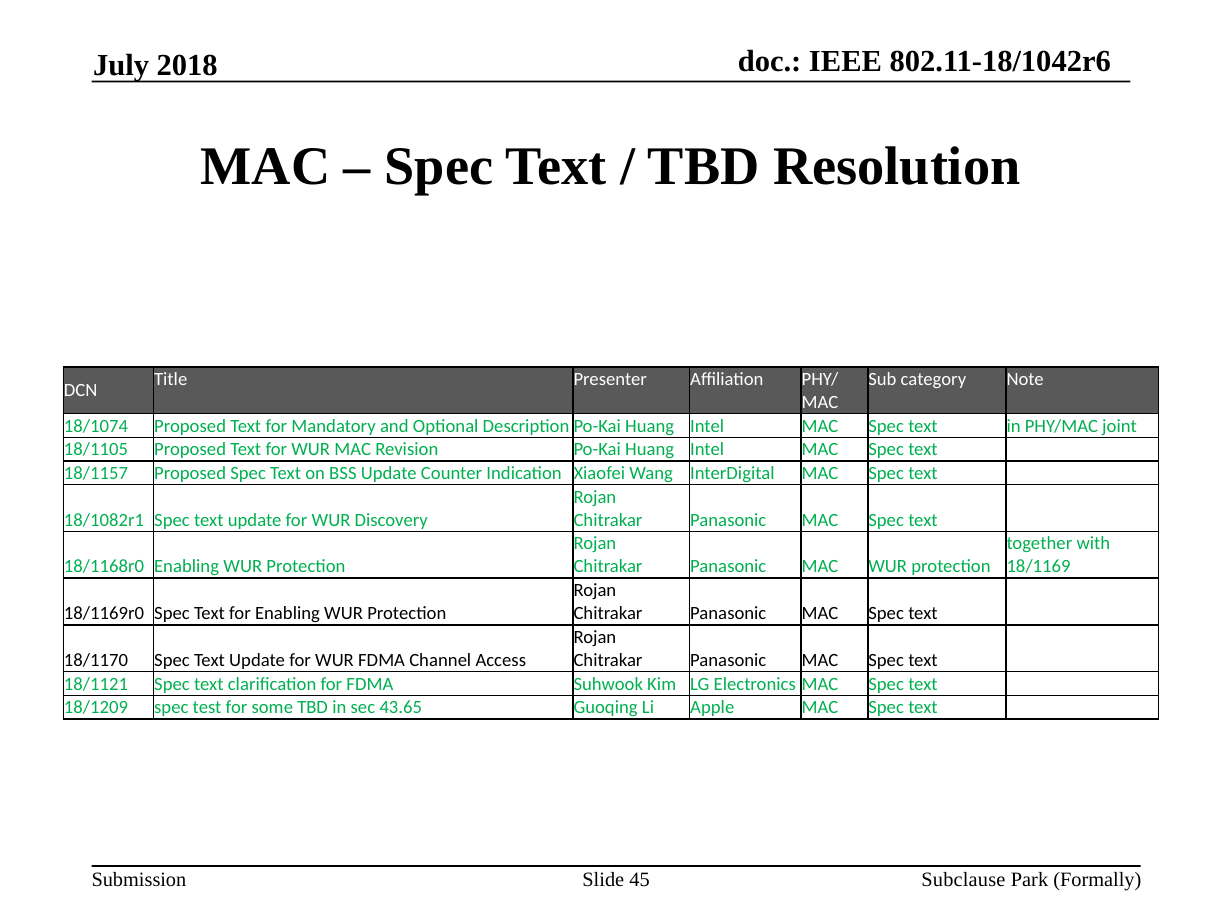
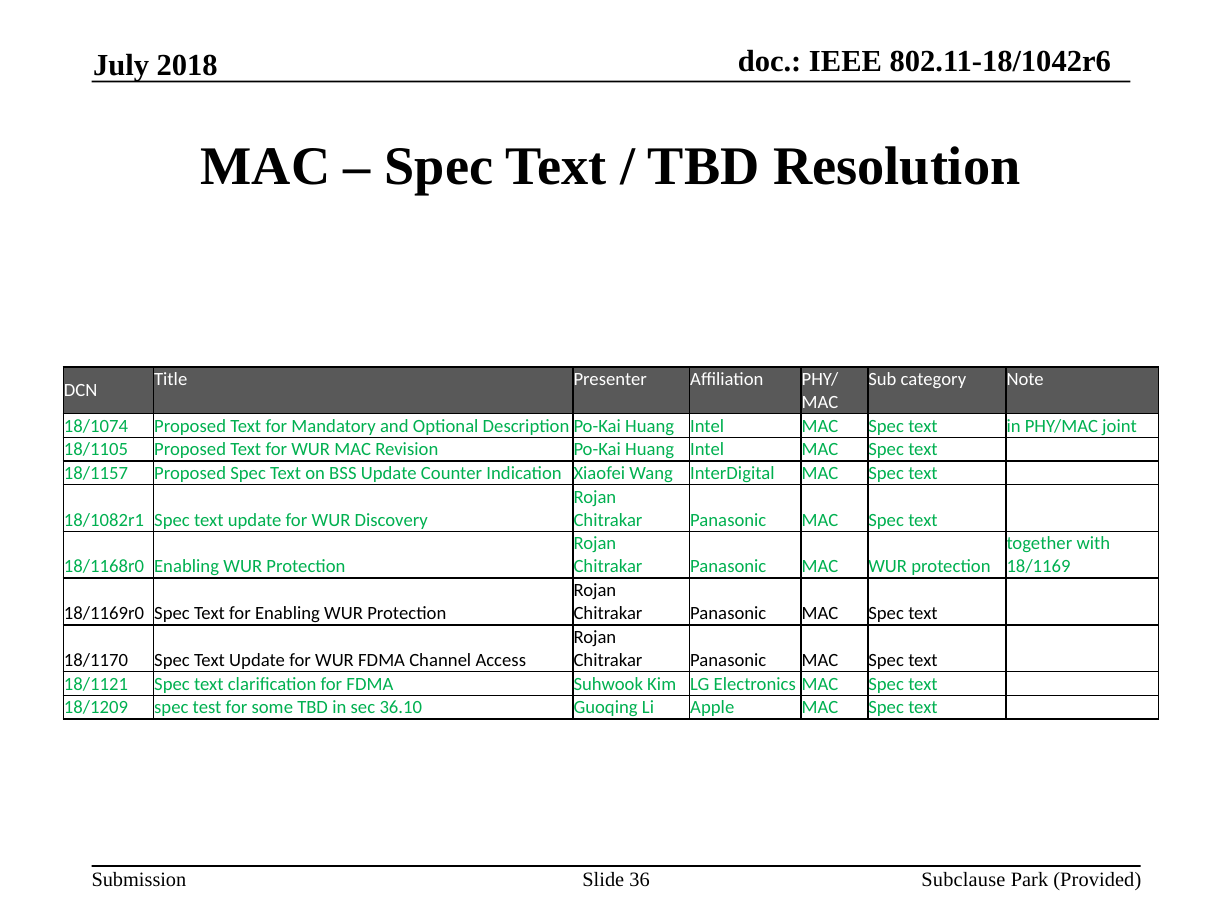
43.65: 43.65 -> 36.10
45: 45 -> 36
Formally: Formally -> Provided
